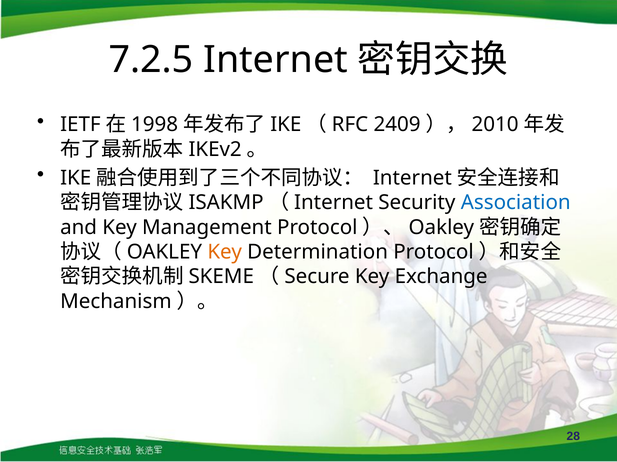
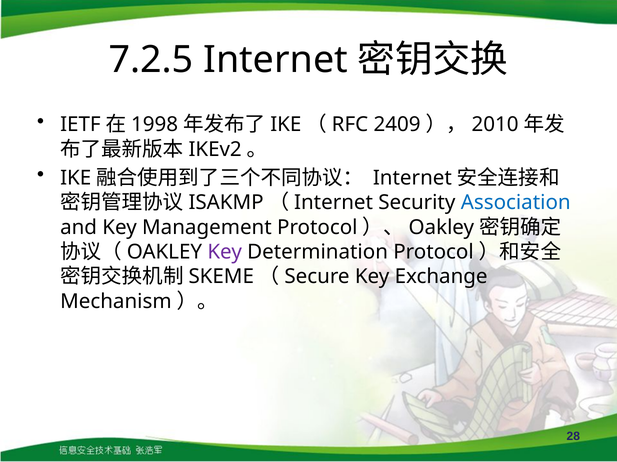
Key at (225, 252) colour: orange -> purple
